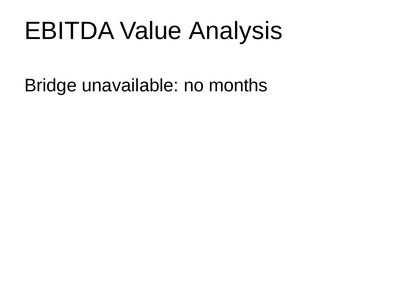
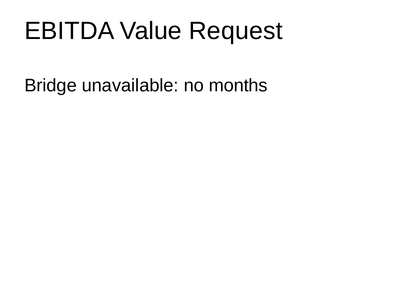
Analysis: Analysis -> Request
